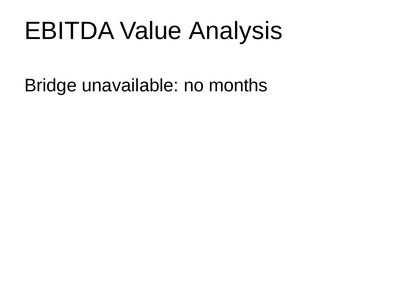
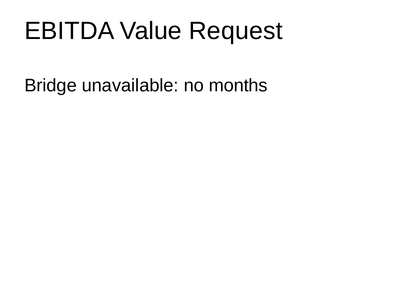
Analysis: Analysis -> Request
